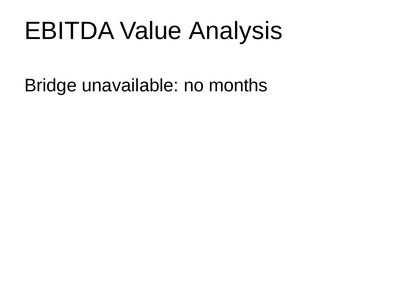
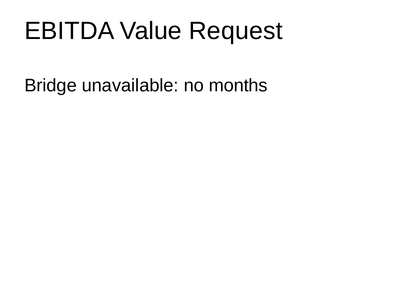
Analysis: Analysis -> Request
